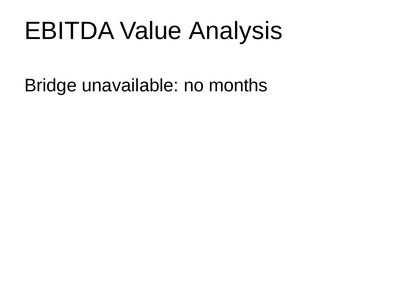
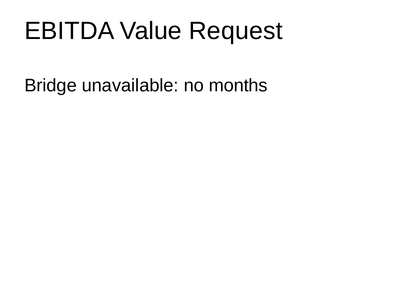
Analysis: Analysis -> Request
